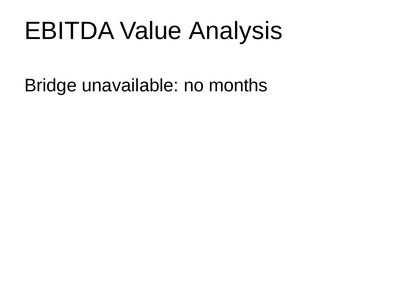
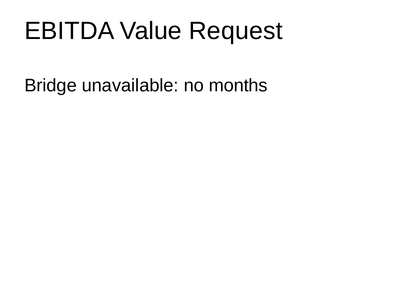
Analysis: Analysis -> Request
